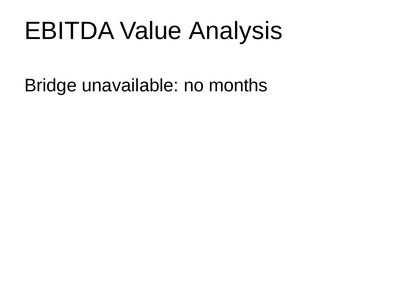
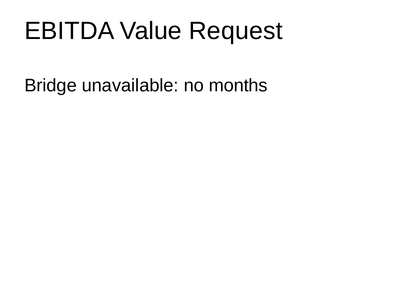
Analysis: Analysis -> Request
